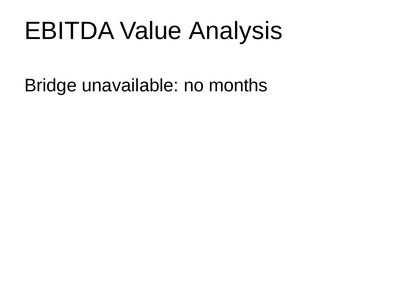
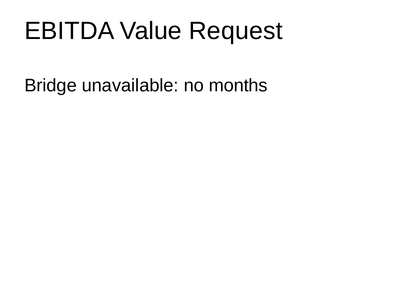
Analysis: Analysis -> Request
